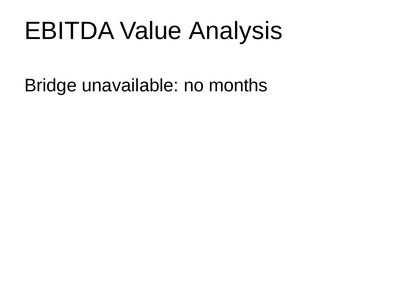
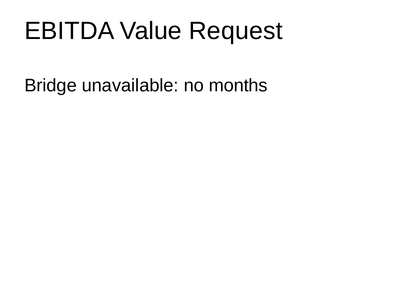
Analysis: Analysis -> Request
